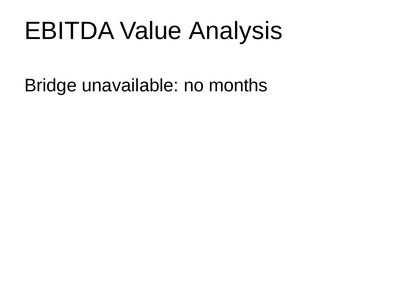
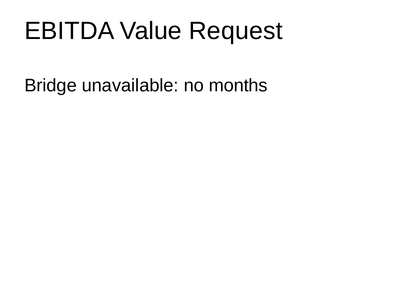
Analysis: Analysis -> Request
